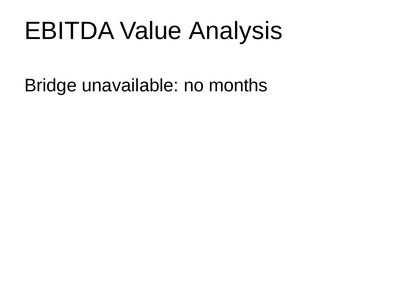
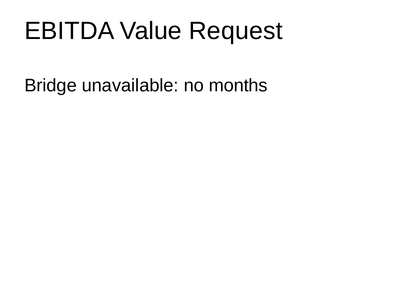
Analysis: Analysis -> Request
